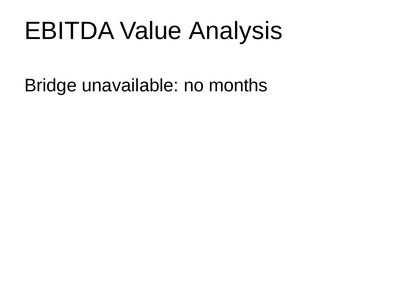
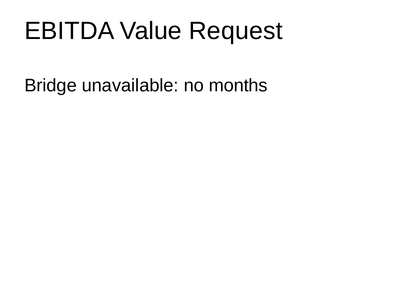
Analysis: Analysis -> Request
